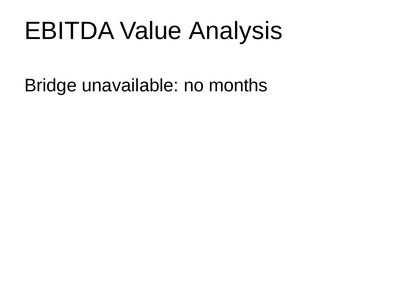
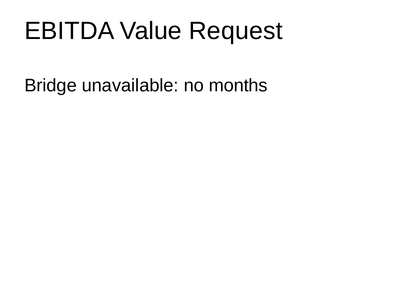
Analysis: Analysis -> Request
